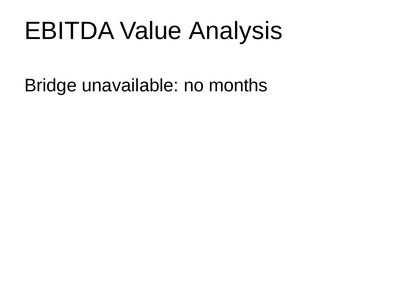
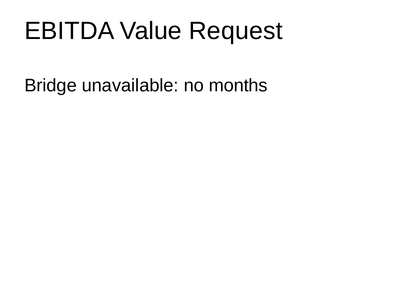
Analysis: Analysis -> Request
